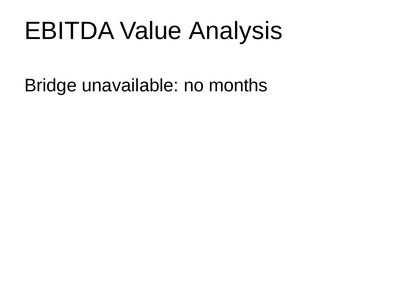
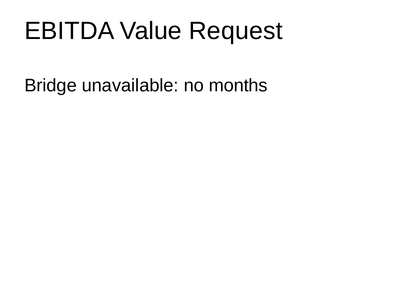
Analysis: Analysis -> Request
